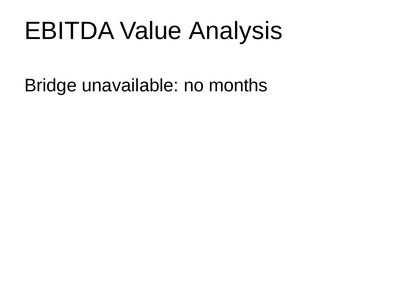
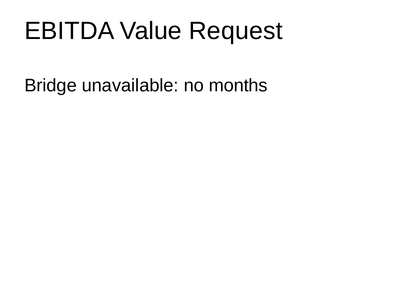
Analysis: Analysis -> Request
